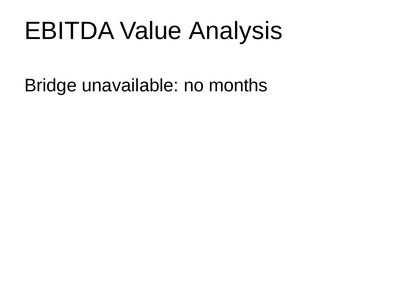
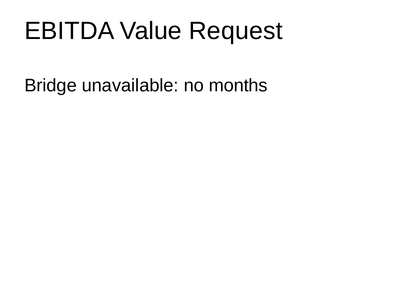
Analysis: Analysis -> Request
